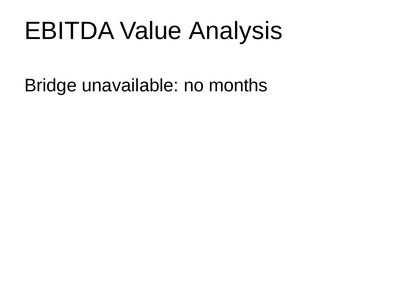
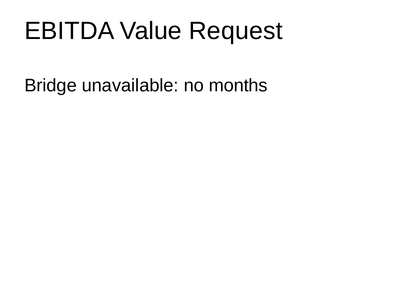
Analysis: Analysis -> Request
